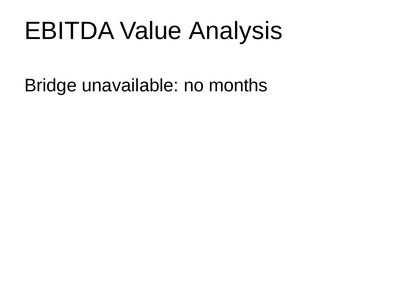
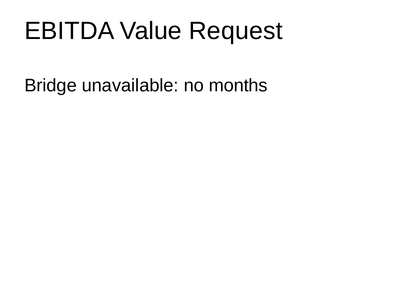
Analysis: Analysis -> Request
